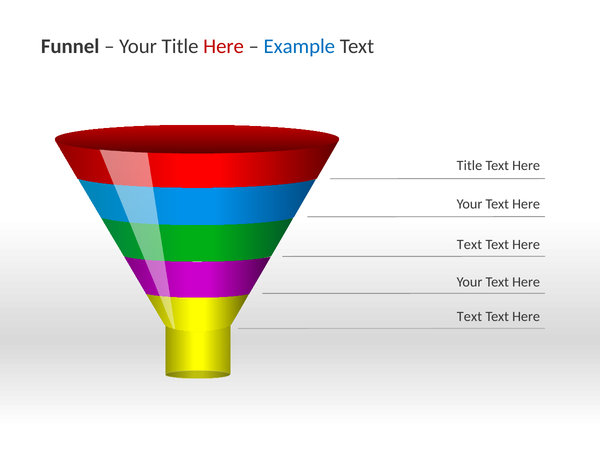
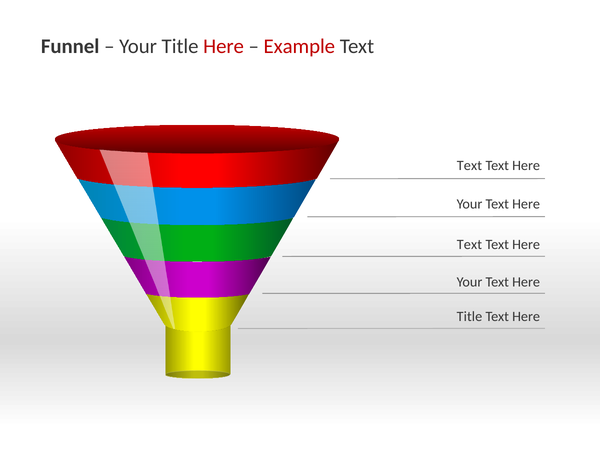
Example colour: blue -> red
Title at (469, 166): Title -> Text
Text at (469, 316): Text -> Title
